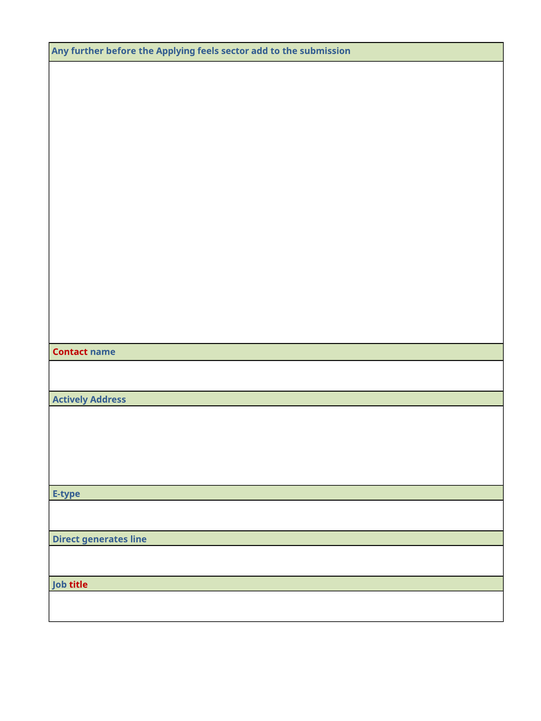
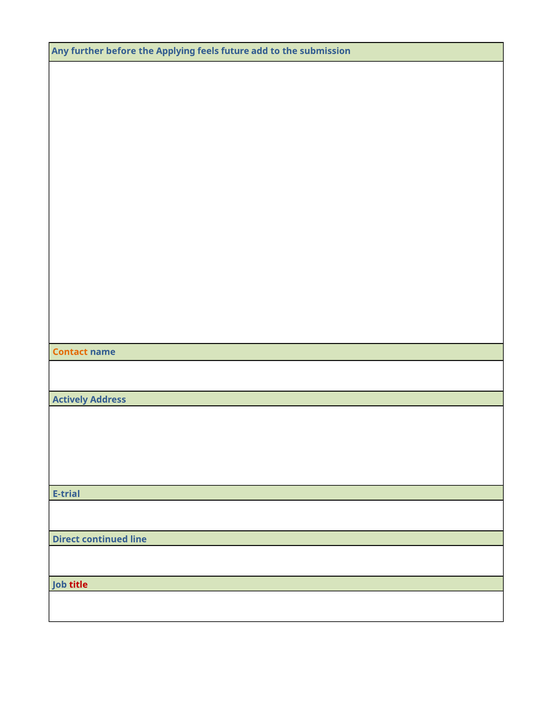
sector: sector -> future
Contact colour: red -> orange
E-type: E-type -> E-trial
generates: generates -> continued
